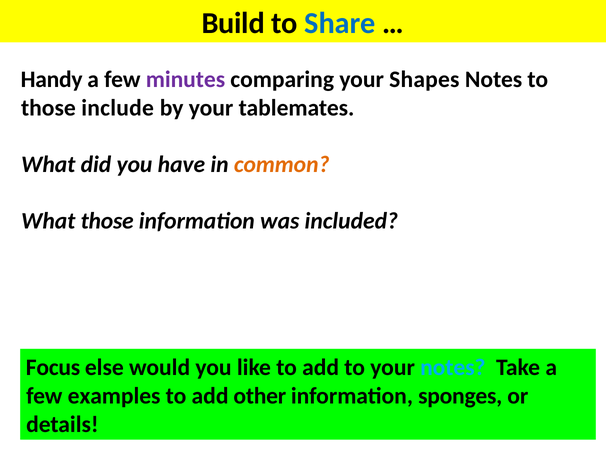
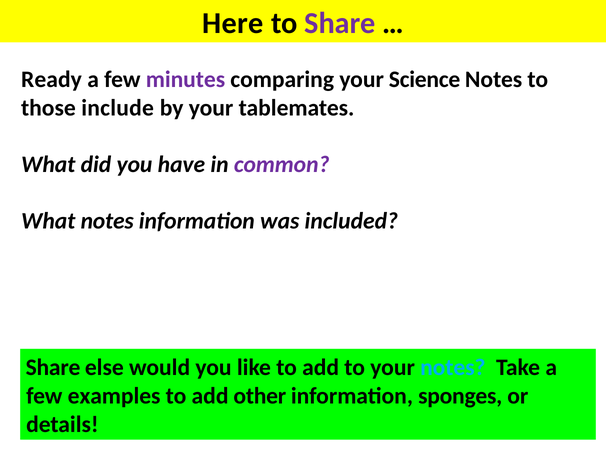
Build: Build -> Here
Share at (340, 23) colour: blue -> purple
Handy: Handy -> Ready
Shapes: Shapes -> Science
common colour: orange -> purple
What those: those -> notes
Focus at (53, 367): Focus -> Share
